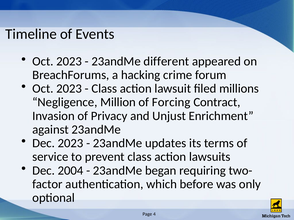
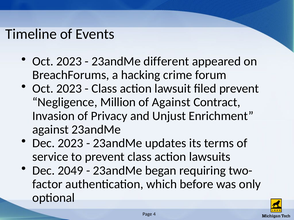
filed millions: millions -> prevent
of Forcing: Forcing -> Against
2004: 2004 -> 2049
